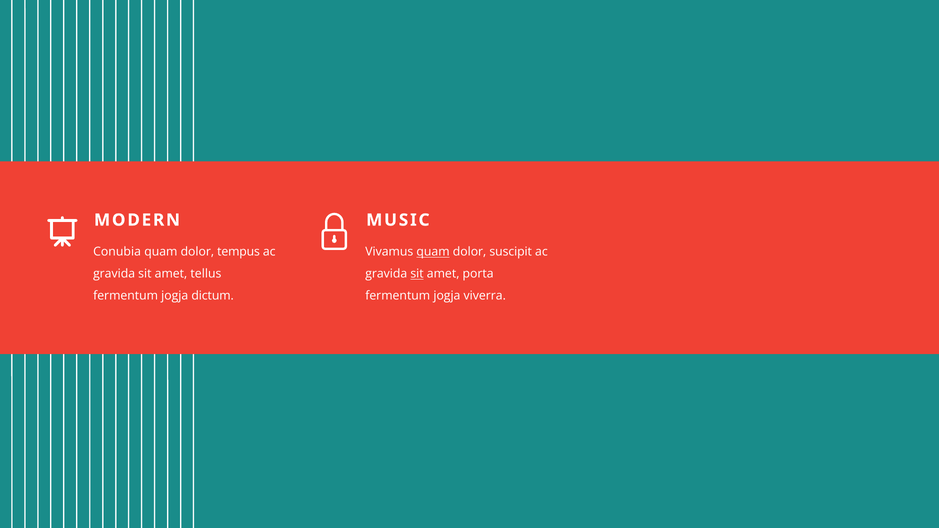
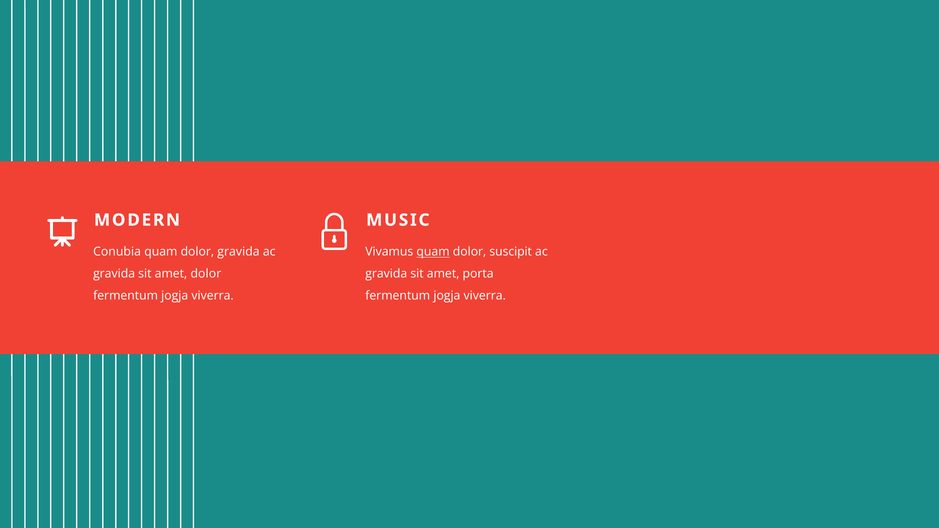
dolor tempus: tempus -> gravida
amet tellus: tellus -> dolor
sit at (417, 274) underline: present -> none
dictum at (213, 296): dictum -> viverra
